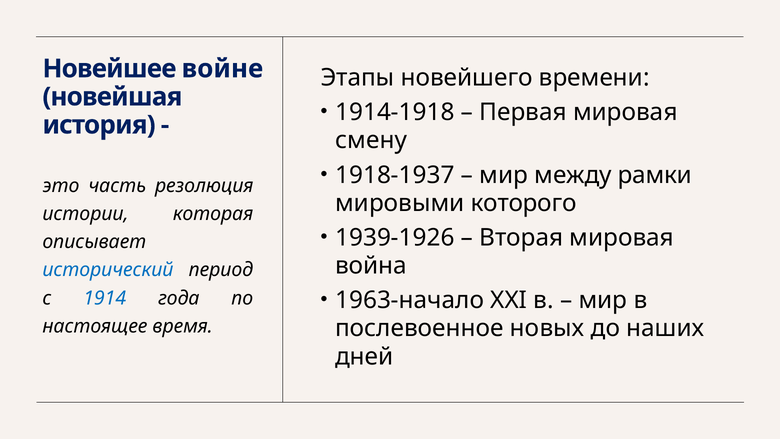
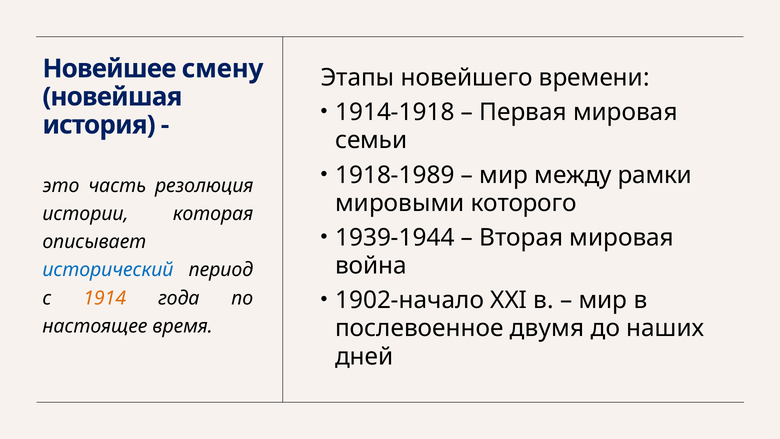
войне: войне -> смену
смену: смену -> семьи
1918-1937: 1918-1937 -> 1918-1989
1939-1926: 1939-1926 -> 1939-1944
1963-начало: 1963-начало -> 1902-начало
1914 colour: blue -> orange
новых: новых -> двумя
